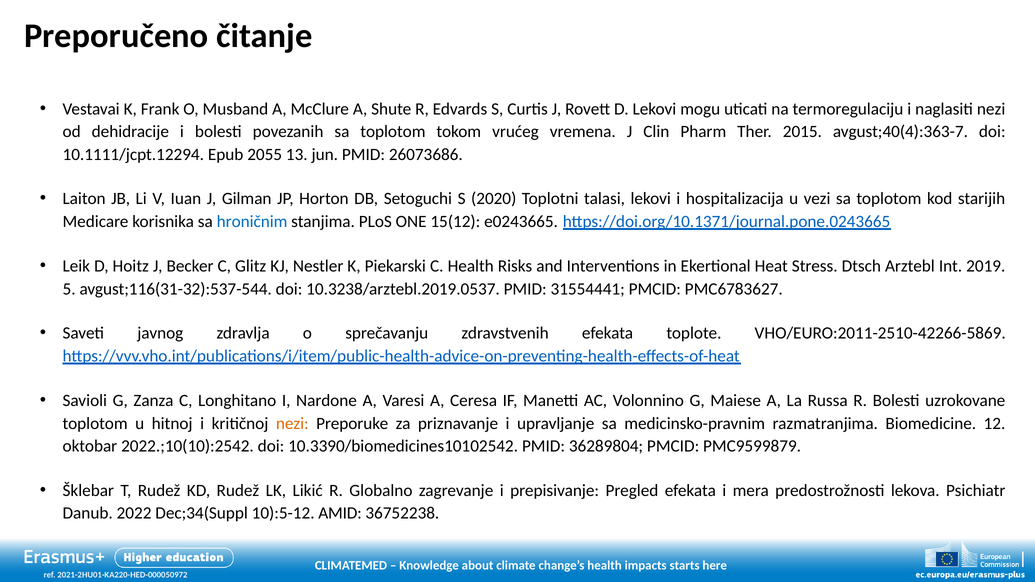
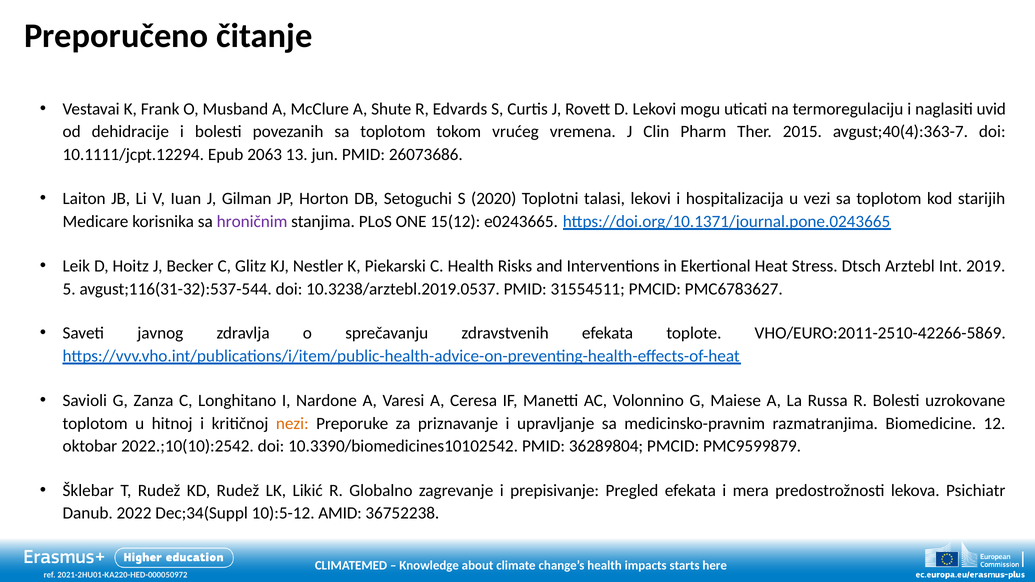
naglasiti nezi: nezi -> uvid
2055: 2055 -> 2063
hroničnim colour: blue -> purple
31554441: 31554441 -> 31554511
